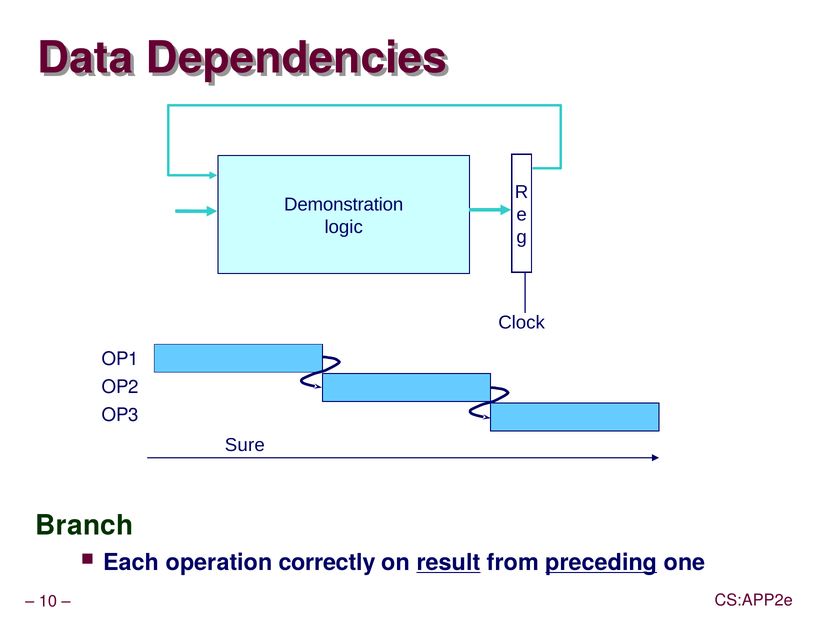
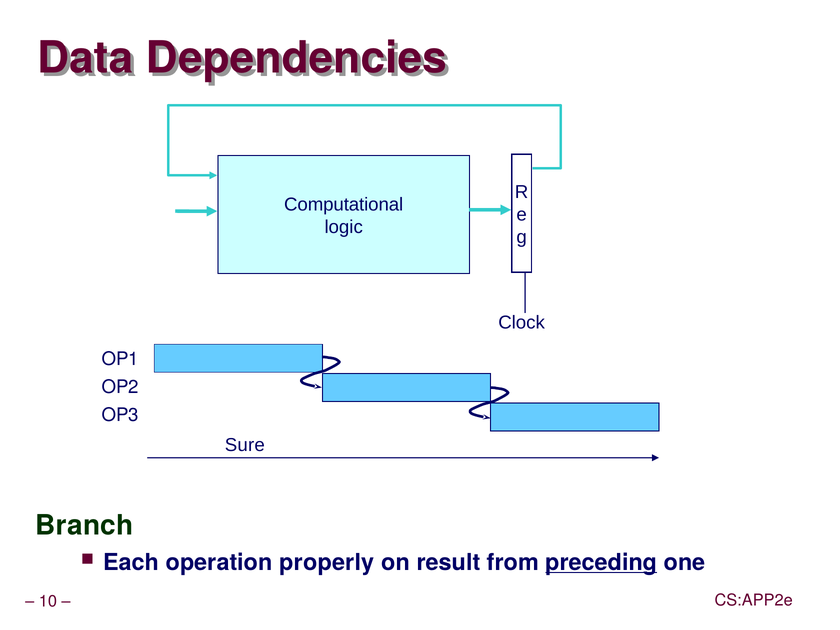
Demonstration: Demonstration -> Computational
correctly: correctly -> properly
result underline: present -> none
